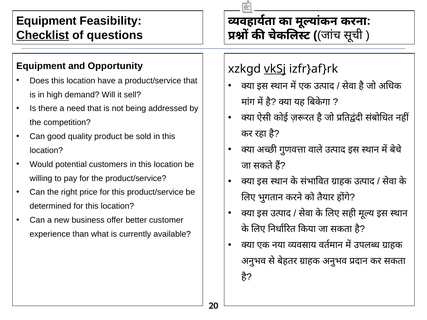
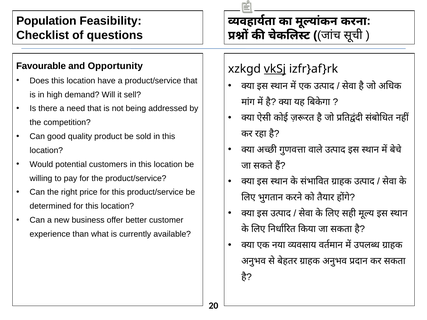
Equipment at (46, 21): Equipment -> Population
Checklist underline: present -> none
Equipment at (41, 66): Equipment -> Favourable
